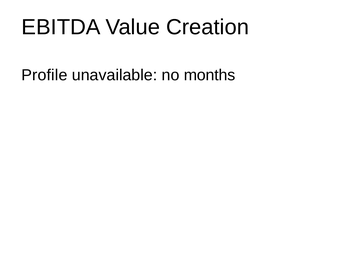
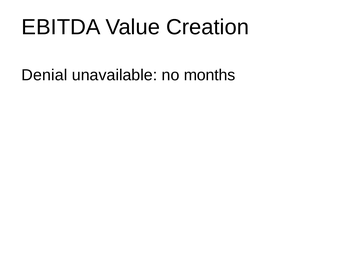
Profile: Profile -> Denial
